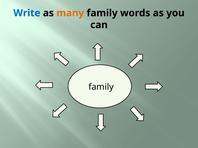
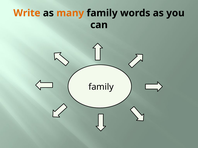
Write colour: blue -> orange
